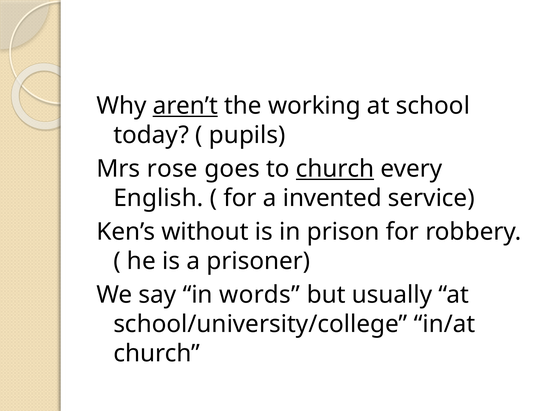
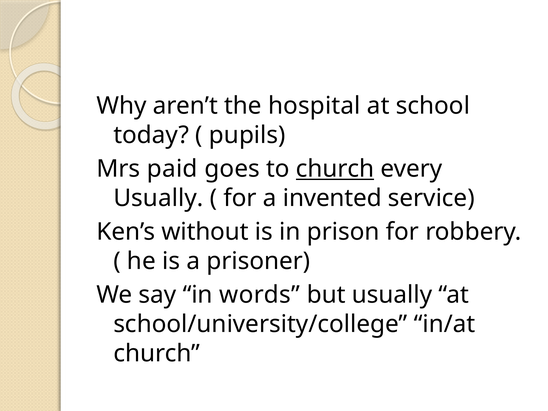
aren’t underline: present -> none
working: working -> hospital
rose: rose -> paid
English at (158, 198): English -> Usually
